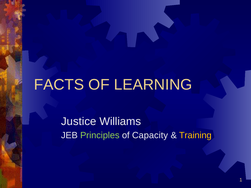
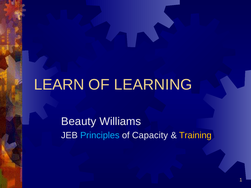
FACTS: FACTS -> LEARN
Justice: Justice -> Beauty
Principles colour: light green -> light blue
